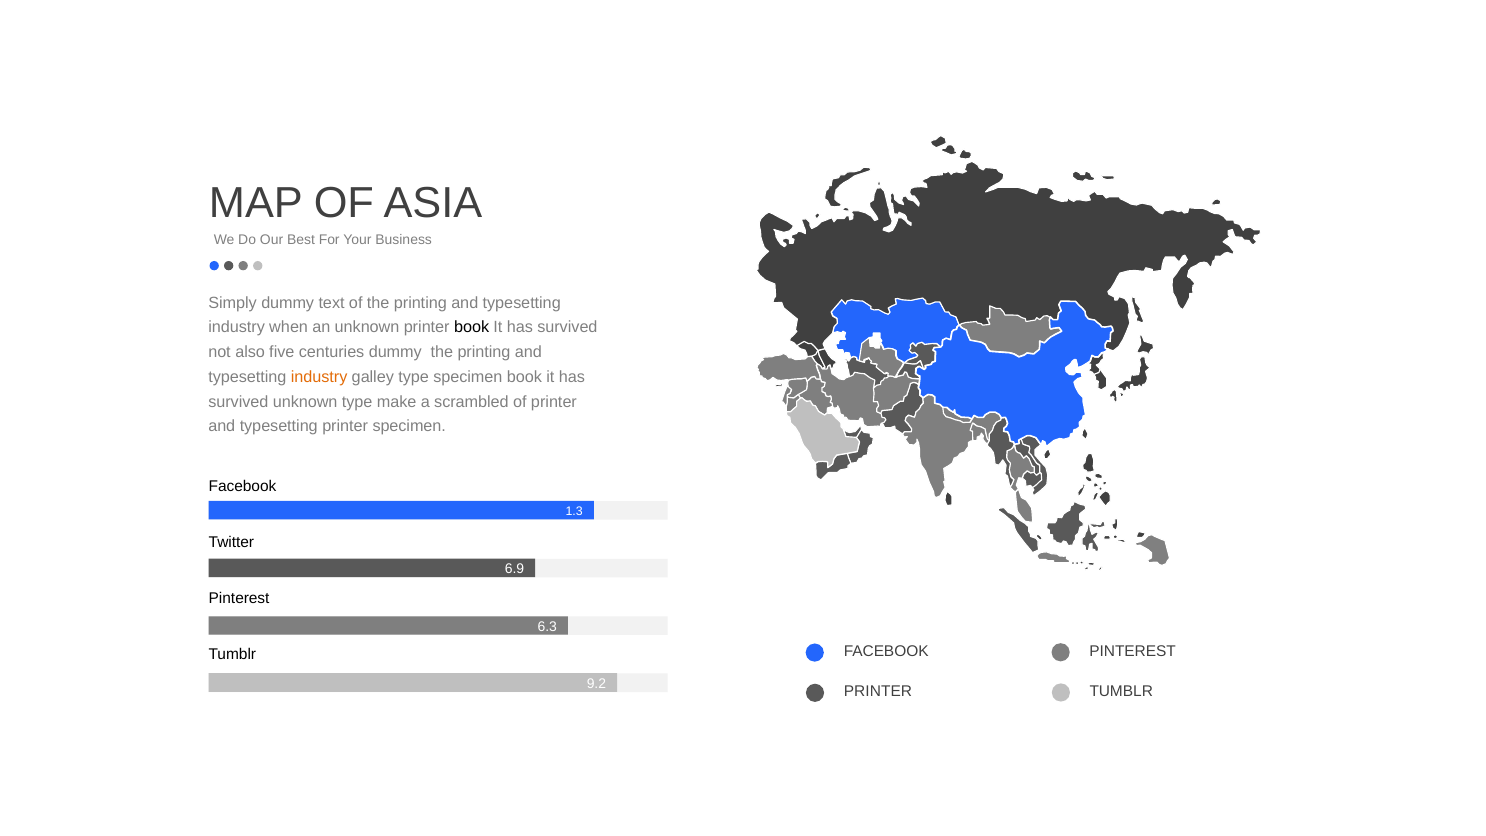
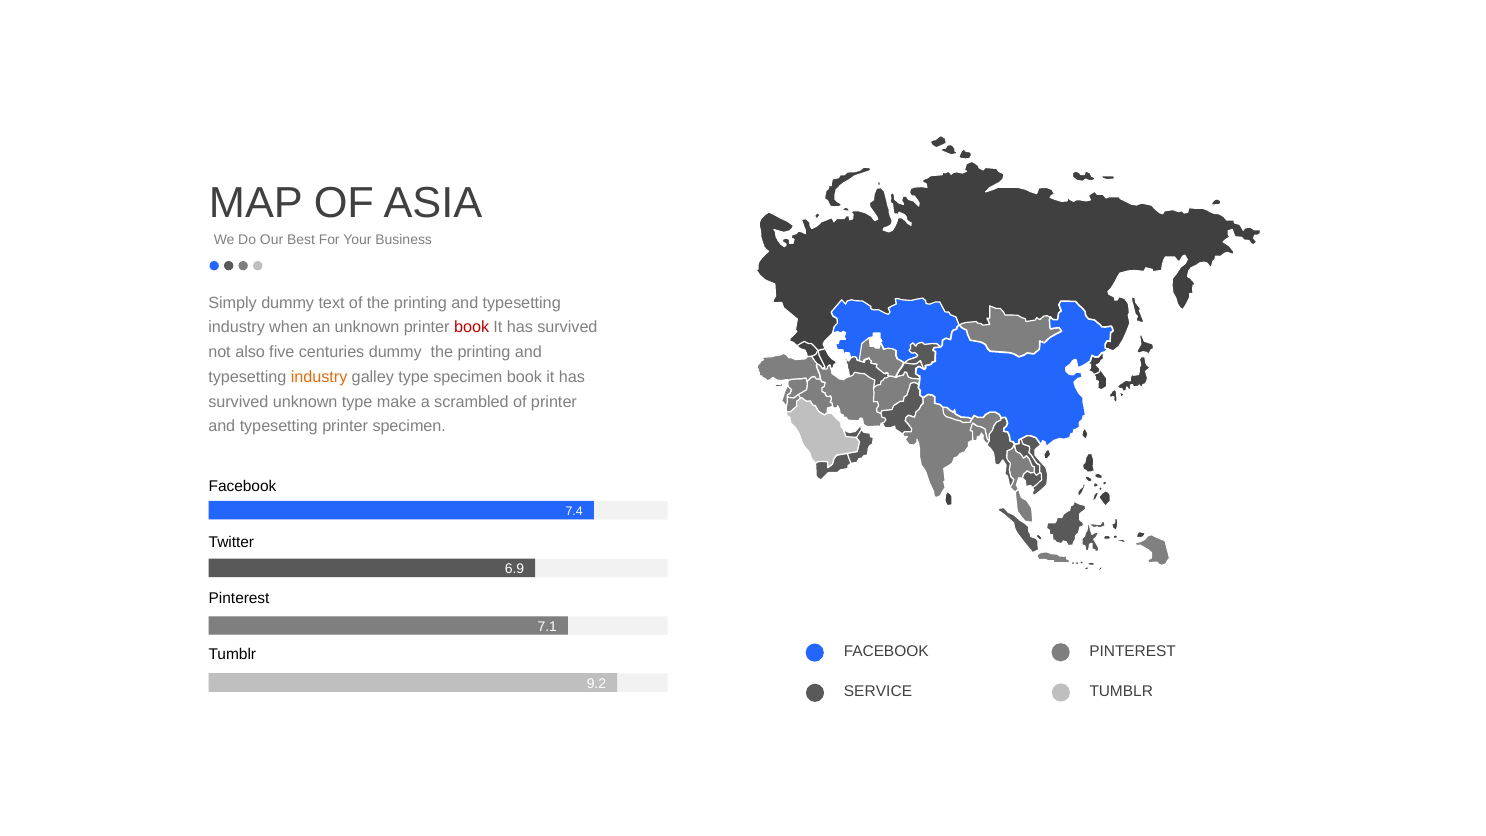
book at (472, 327) colour: black -> red
1.3: 1.3 -> 7.4
6.3: 6.3 -> 7.1
PRINTER at (878, 692): PRINTER -> SERVICE
